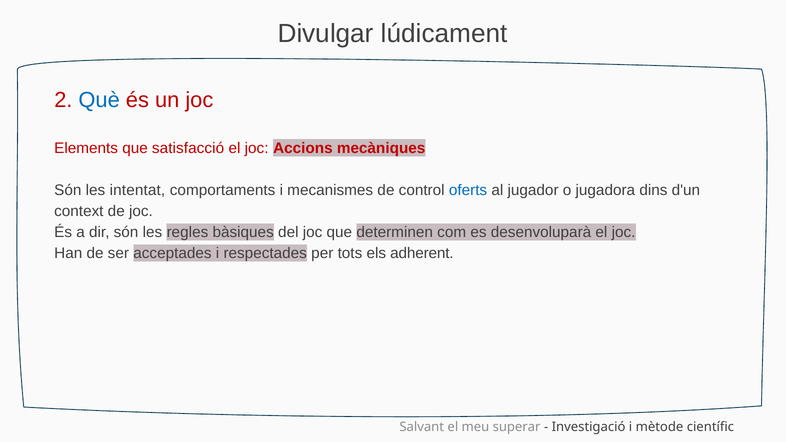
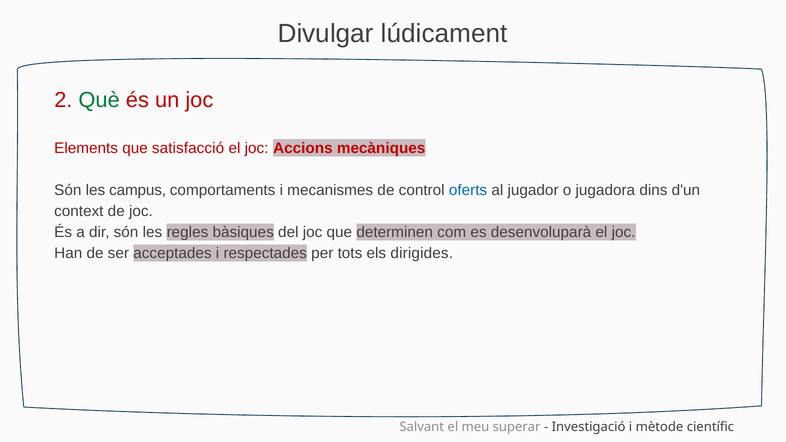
Què colour: blue -> green
intentat: intentat -> campus
adherent: adherent -> dirigides
